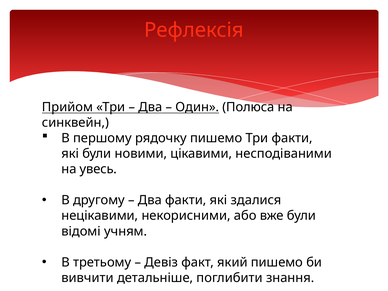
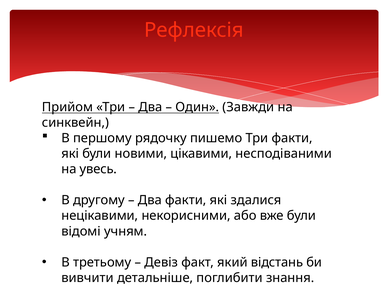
Полюса: Полюса -> Завжди
який пишемо: пишемо -> відстань
